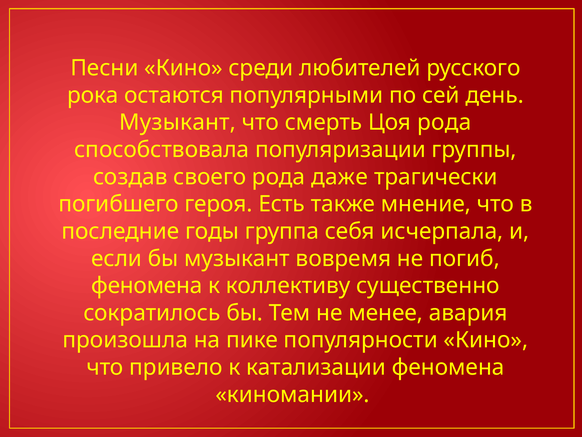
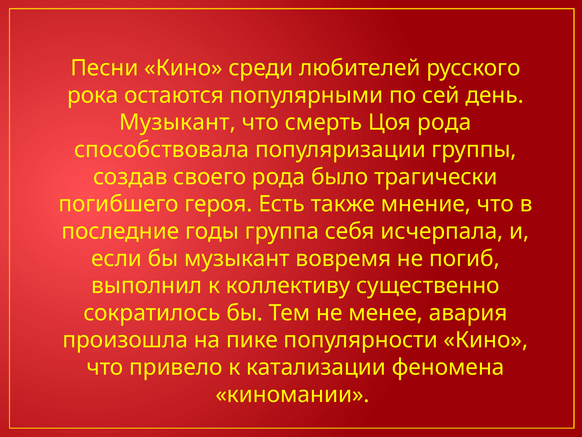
даже: даже -> было
феномена at (147, 285): феномена -> выполнил
